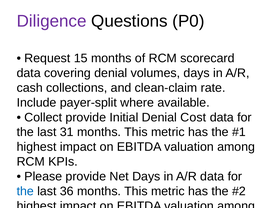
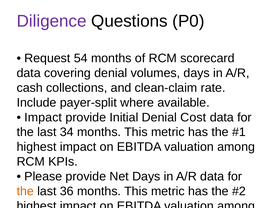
15: 15 -> 54
Collect at (43, 118): Collect -> Impact
31: 31 -> 34
the at (25, 192) colour: blue -> orange
